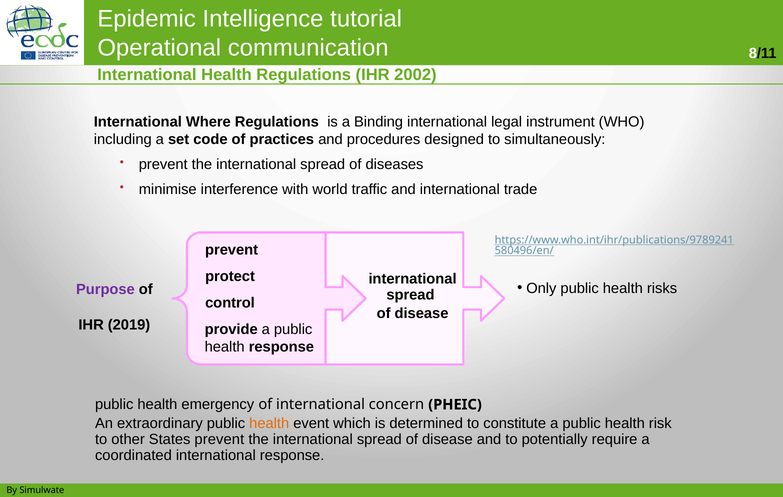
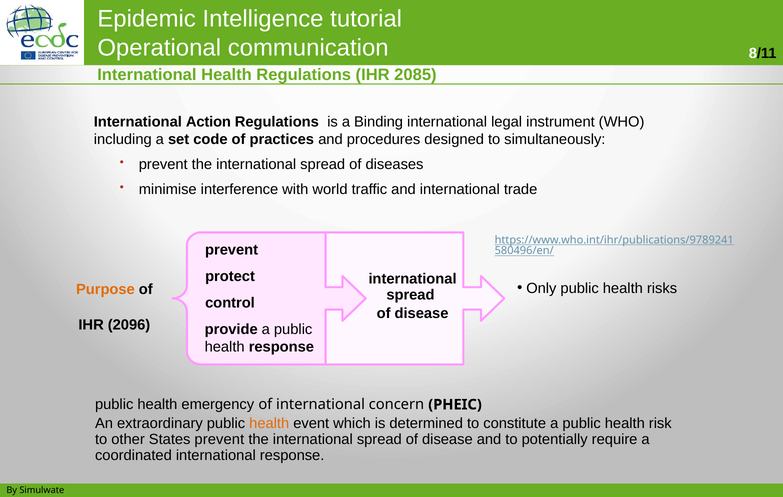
2002: 2002 -> 2085
Where: Where -> Action
Purpose colour: purple -> orange
2019: 2019 -> 2096
